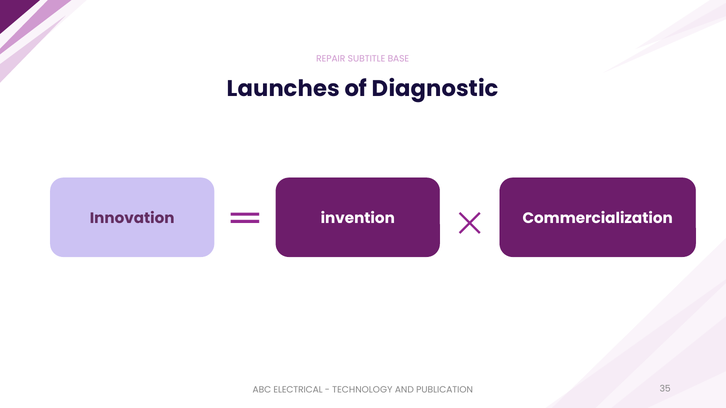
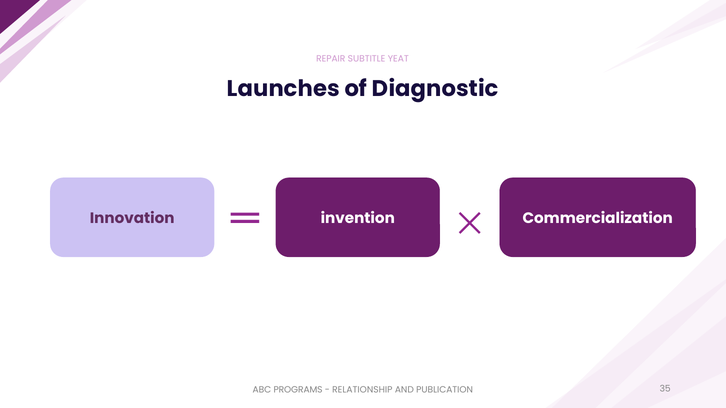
BASE: BASE -> YEAT
ELECTRICAL: ELECTRICAL -> PROGRAMS
TECHNOLOGY: TECHNOLOGY -> RELATIONSHIP
